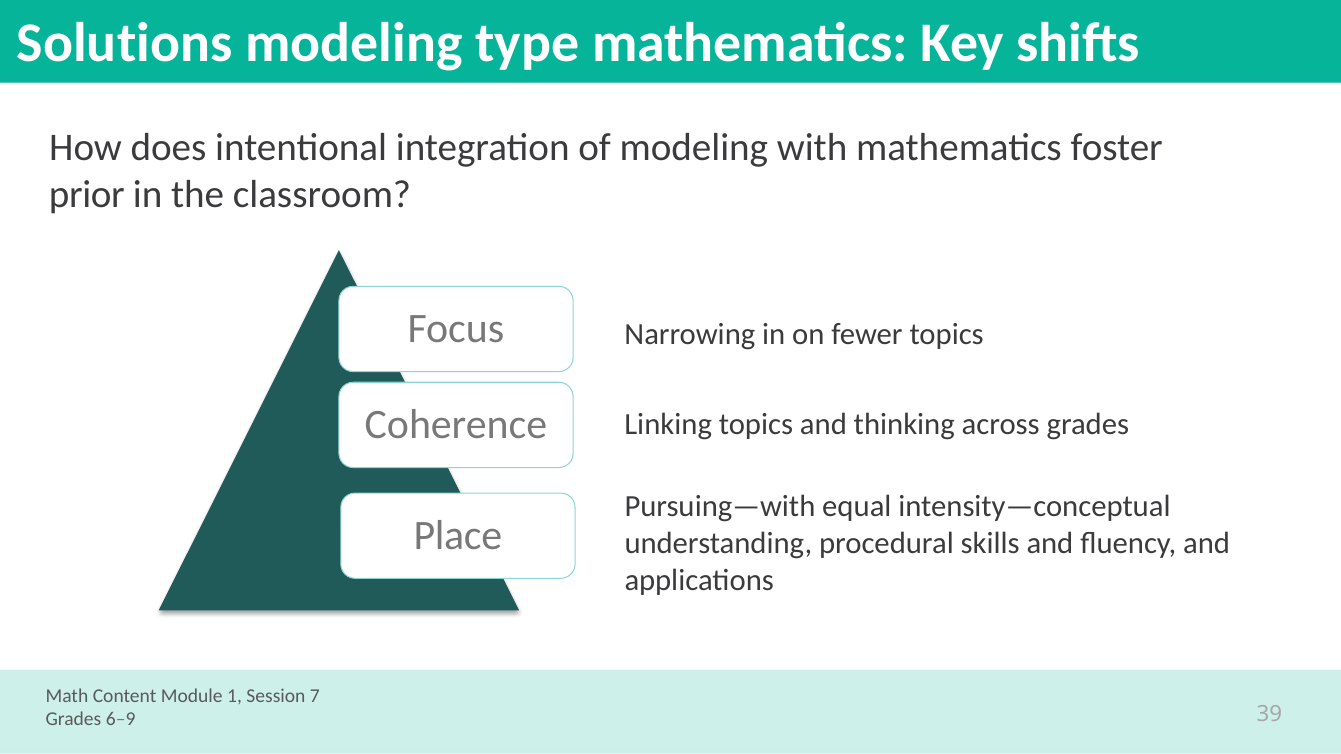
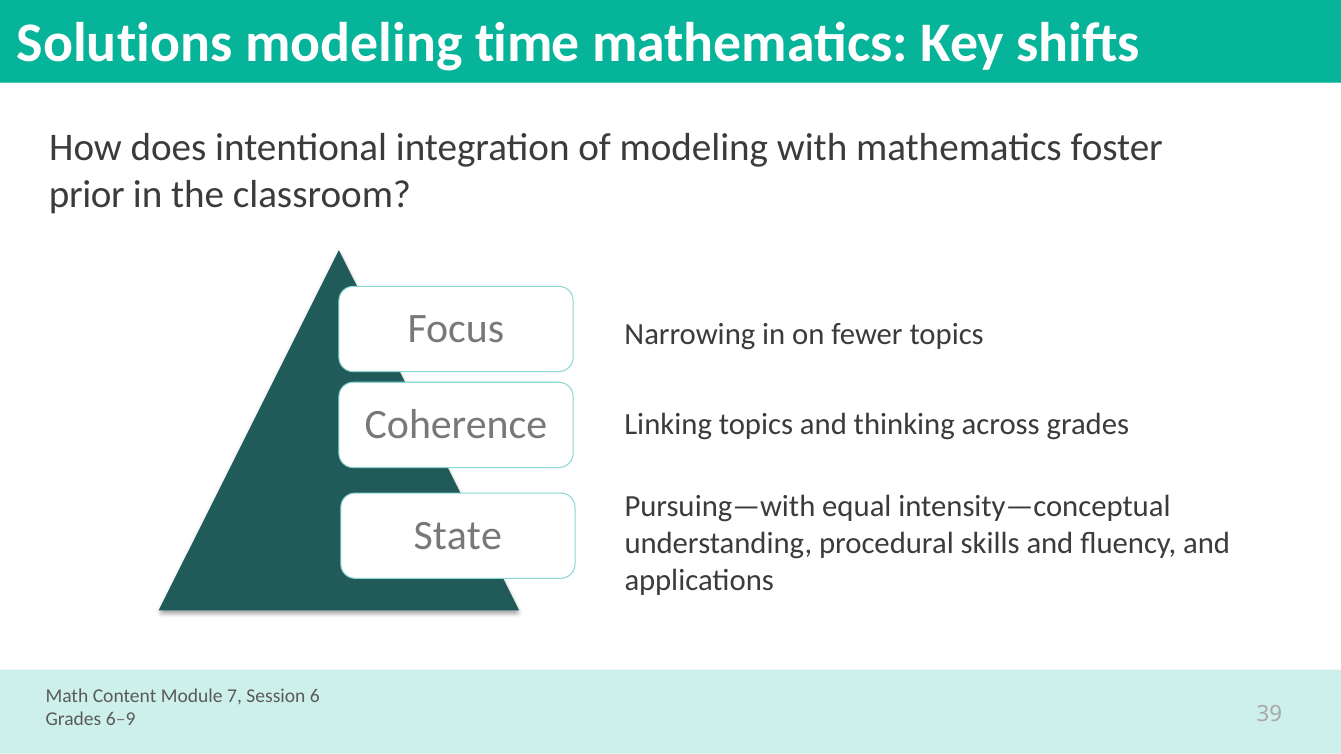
type: type -> time
Place: Place -> State
1: 1 -> 7
7: 7 -> 6
